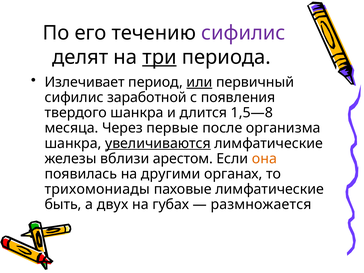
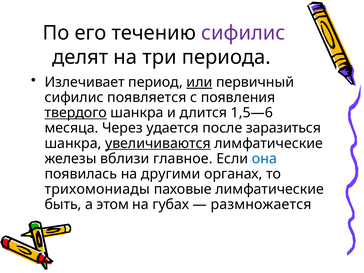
три underline: present -> none
заработной: заработной -> появляется
твердого underline: none -> present
1,5—8: 1,5—8 -> 1,5—6
первые: первые -> удается
организма: организма -> заразиться
арестом: арестом -> главное
она colour: orange -> blue
двух: двух -> этом
